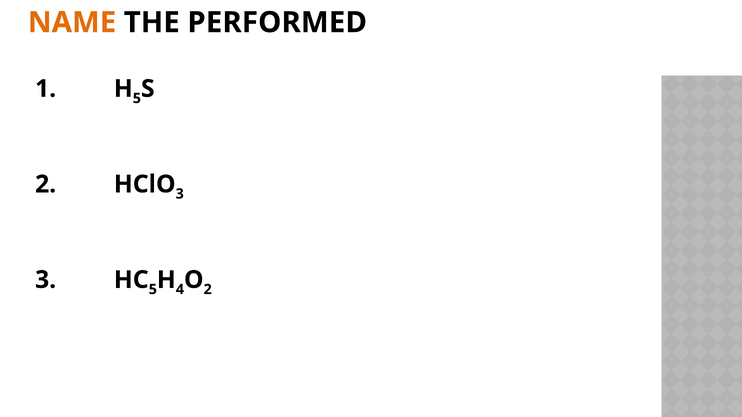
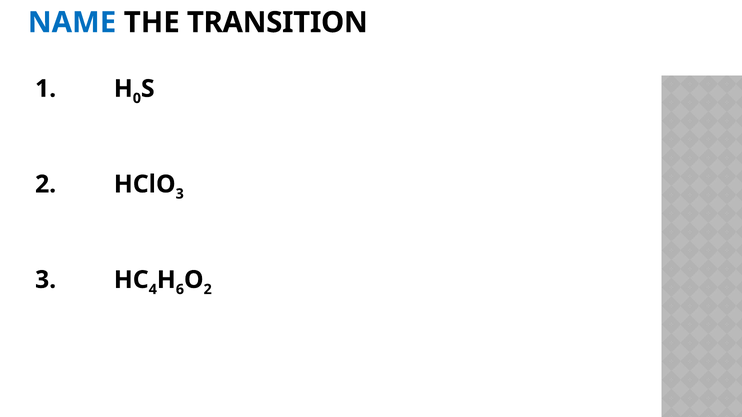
NAME colour: orange -> blue
PERFORMED: PERFORMED -> TRANSITION
5 at (137, 98): 5 -> 0
5 at (153, 290): 5 -> 4
4: 4 -> 6
